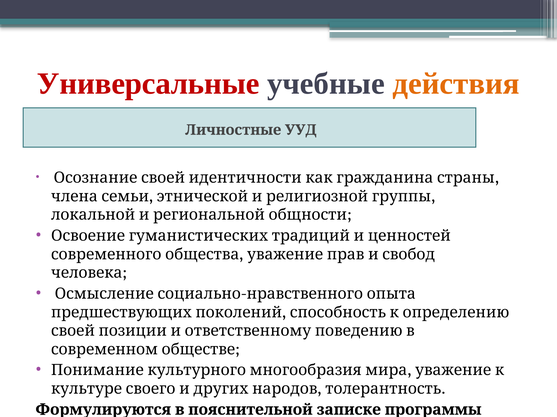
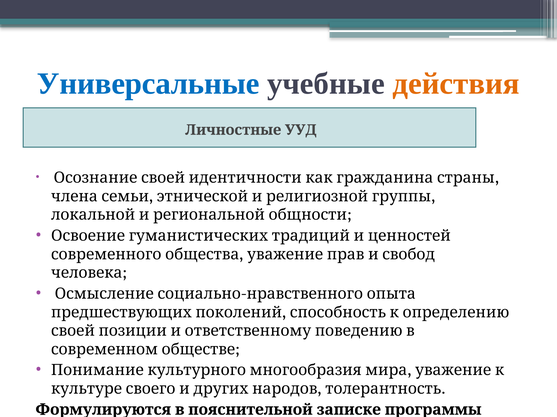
Универсальные colour: red -> blue
